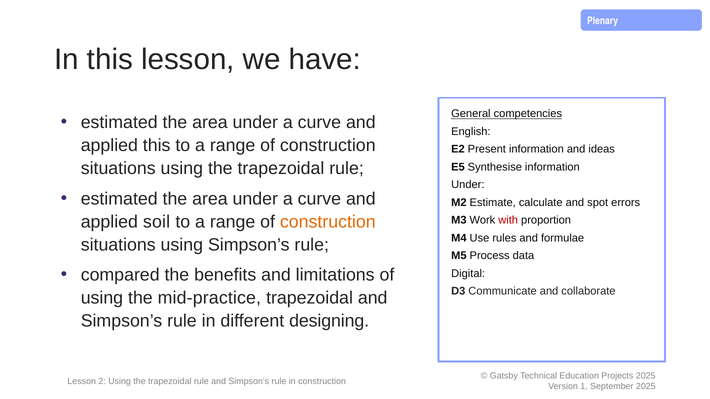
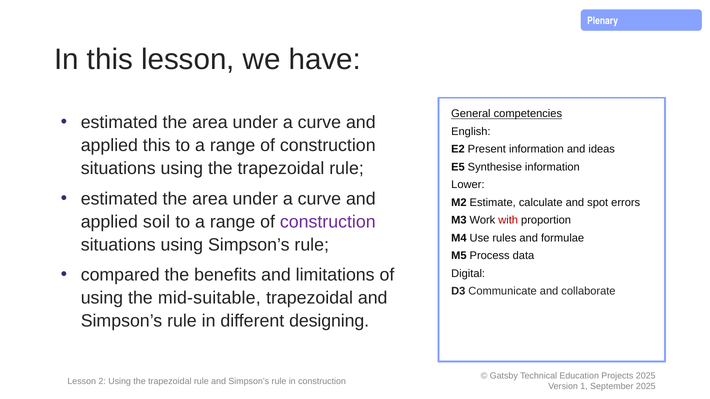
Under at (468, 185): Under -> Lower
construction at (328, 222) colour: orange -> purple
mid-practice: mid-practice -> mid-suitable
